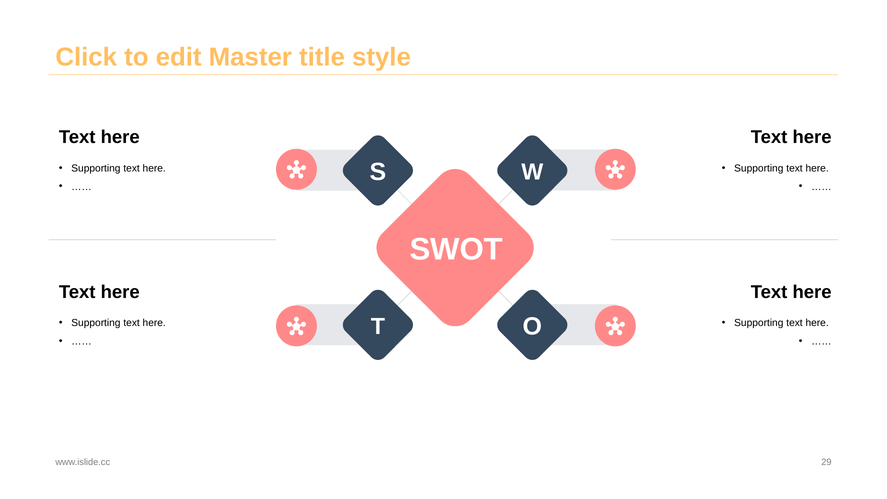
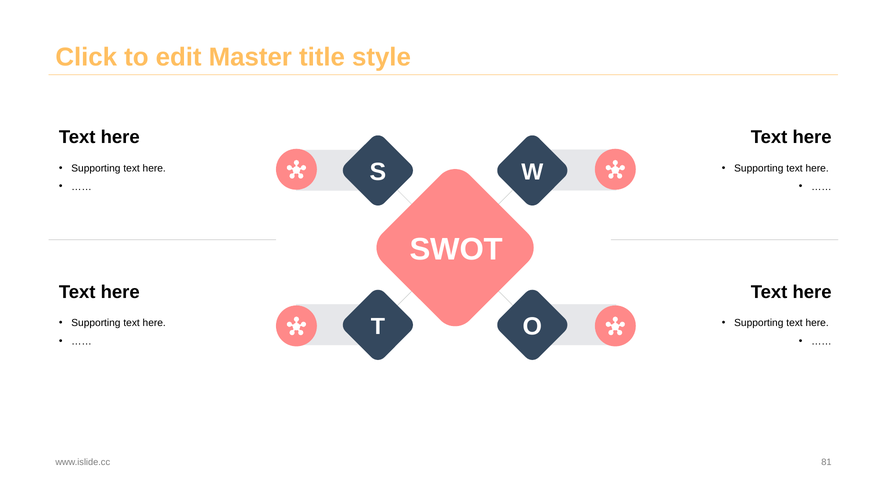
29: 29 -> 81
